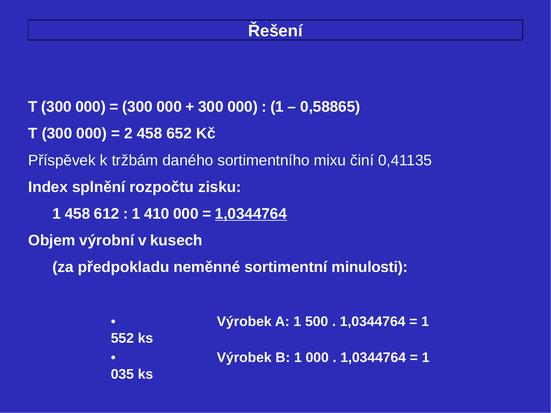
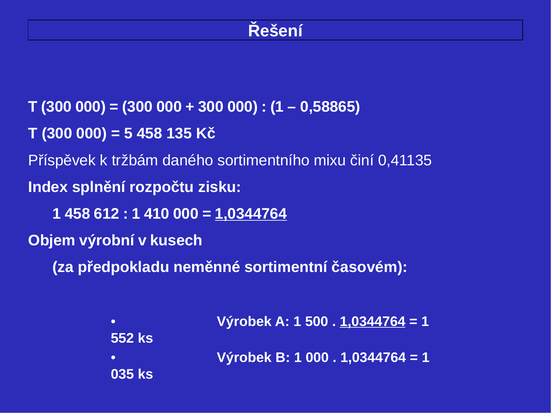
2: 2 -> 5
652: 652 -> 135
minulosti: minulosti -> časovém
1,0344764 at (373, 322) underline: none -> present
